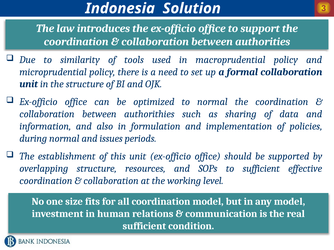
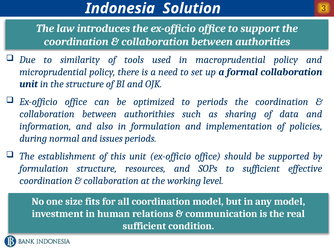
to normal: normal -> periods
overlapping at (44, 169): overlapping -> formulation
